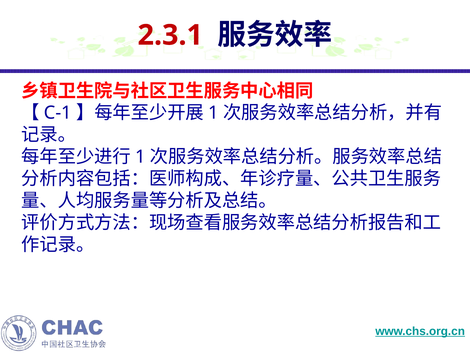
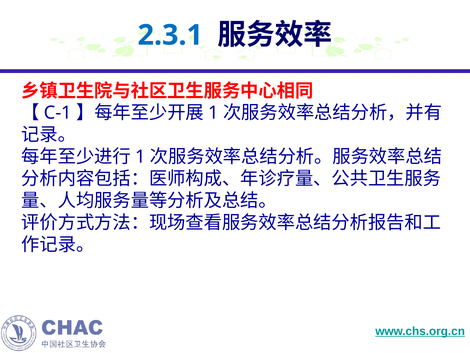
2.3.1 colour: red -> blue
